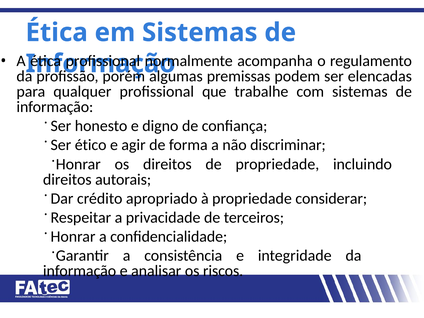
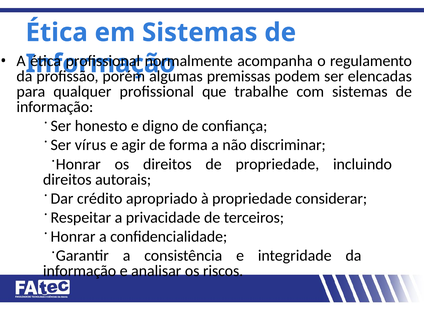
ético: ético -> vírus
